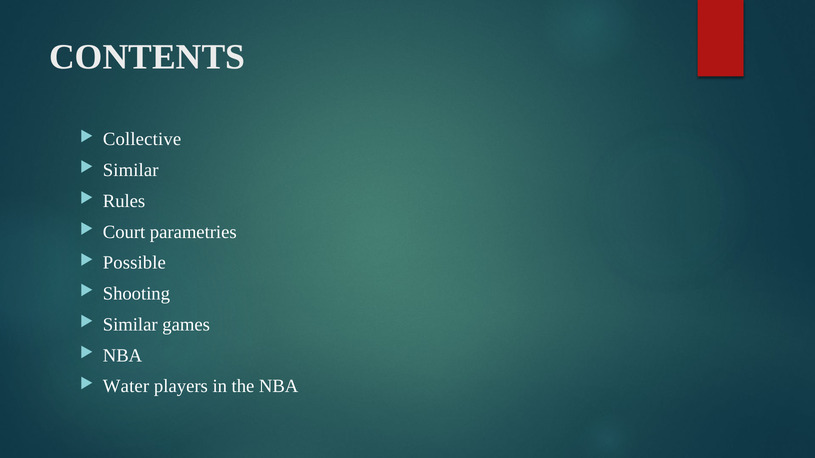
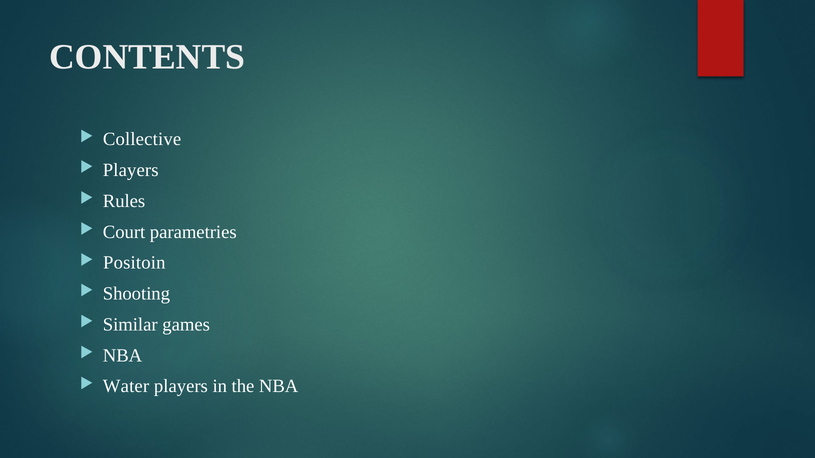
Similar at (131, 170): Similar -> Players
Possible: Possible -> Positoin
